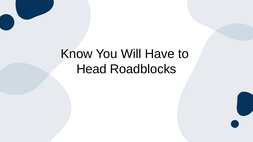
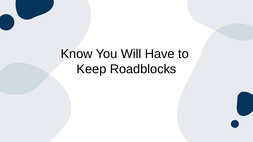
Head: Head -> Keep
